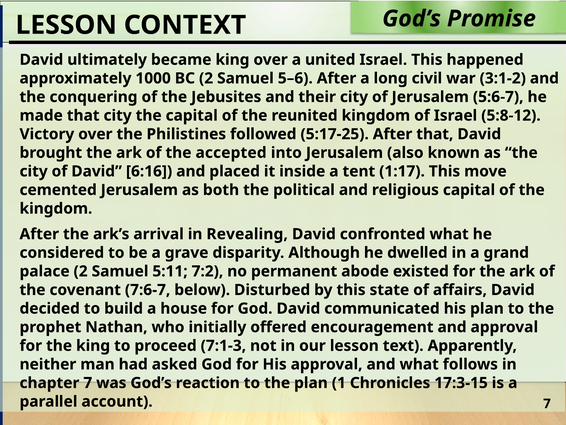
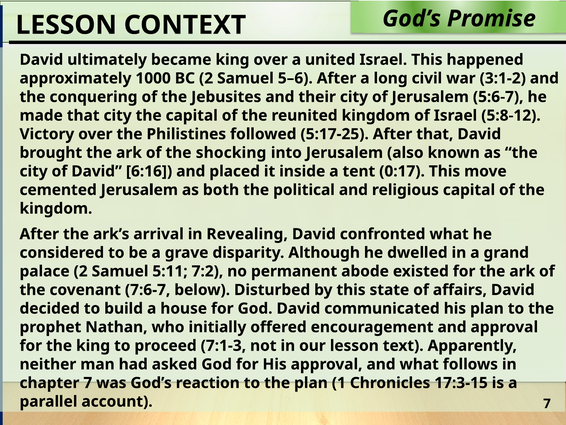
accepted: accepted -> shocking
1:17: 1:17 -> 0:17
